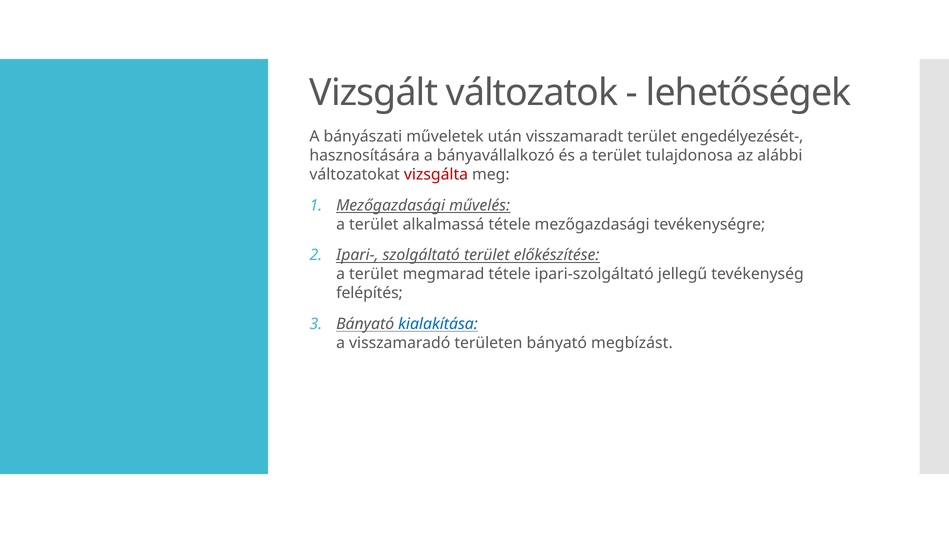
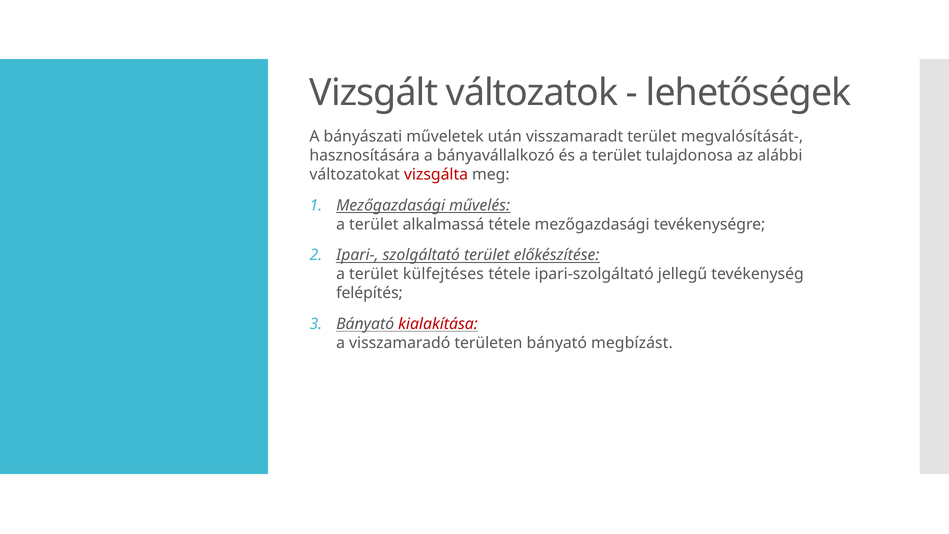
engedélyezését-: engedélyezését- -> megvalósítását-
megmarad: megmarad -> külfejtéses
kialakítása colour: blue -> red
